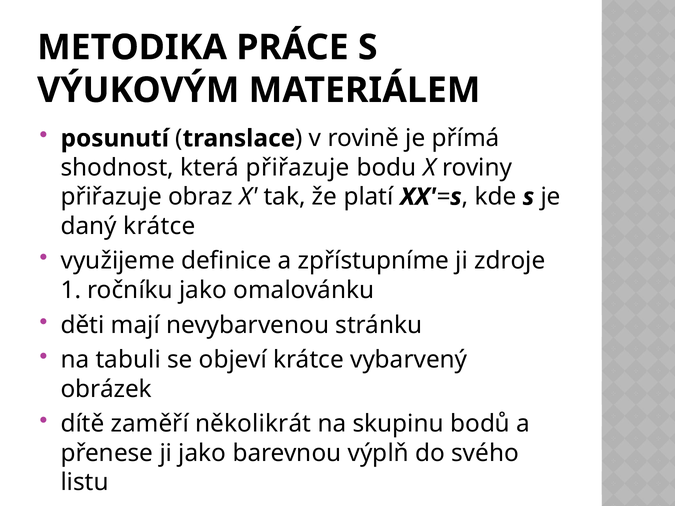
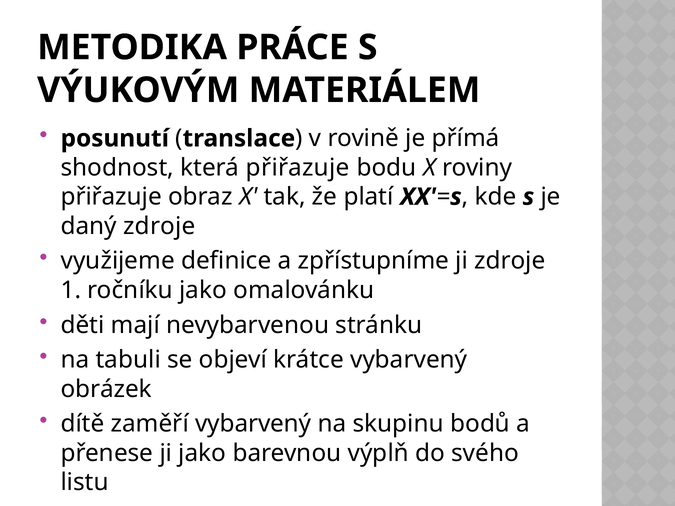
daný krátce: krátce -> zdroje
zaměří několikrát: několikrát -> vybarvený
